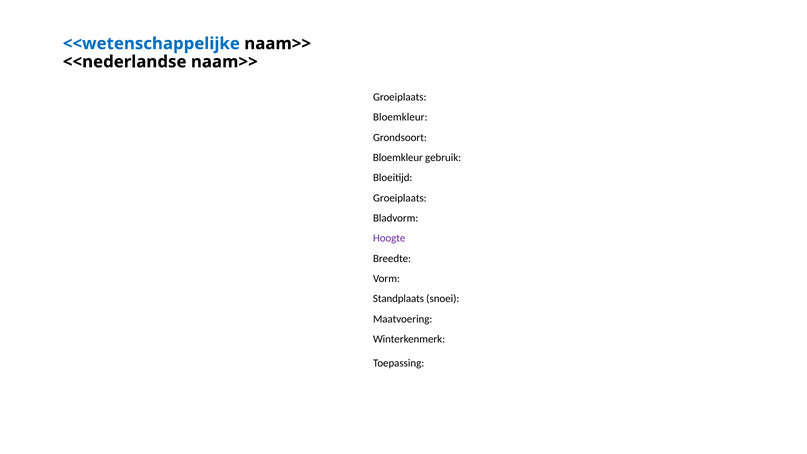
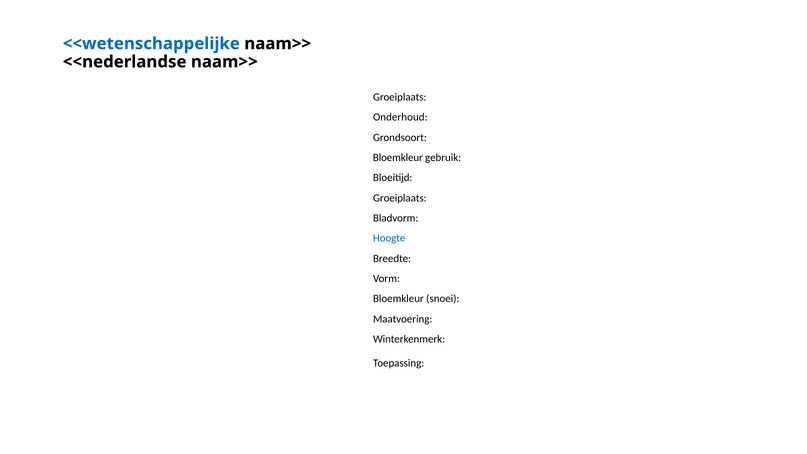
Bloemkleur at (400, 117): Bloemkleur -> Onderhoud
Hoogte colour: purple -> blue
Standplaats at (398, 299): Standplaats -> Bloemkleur
